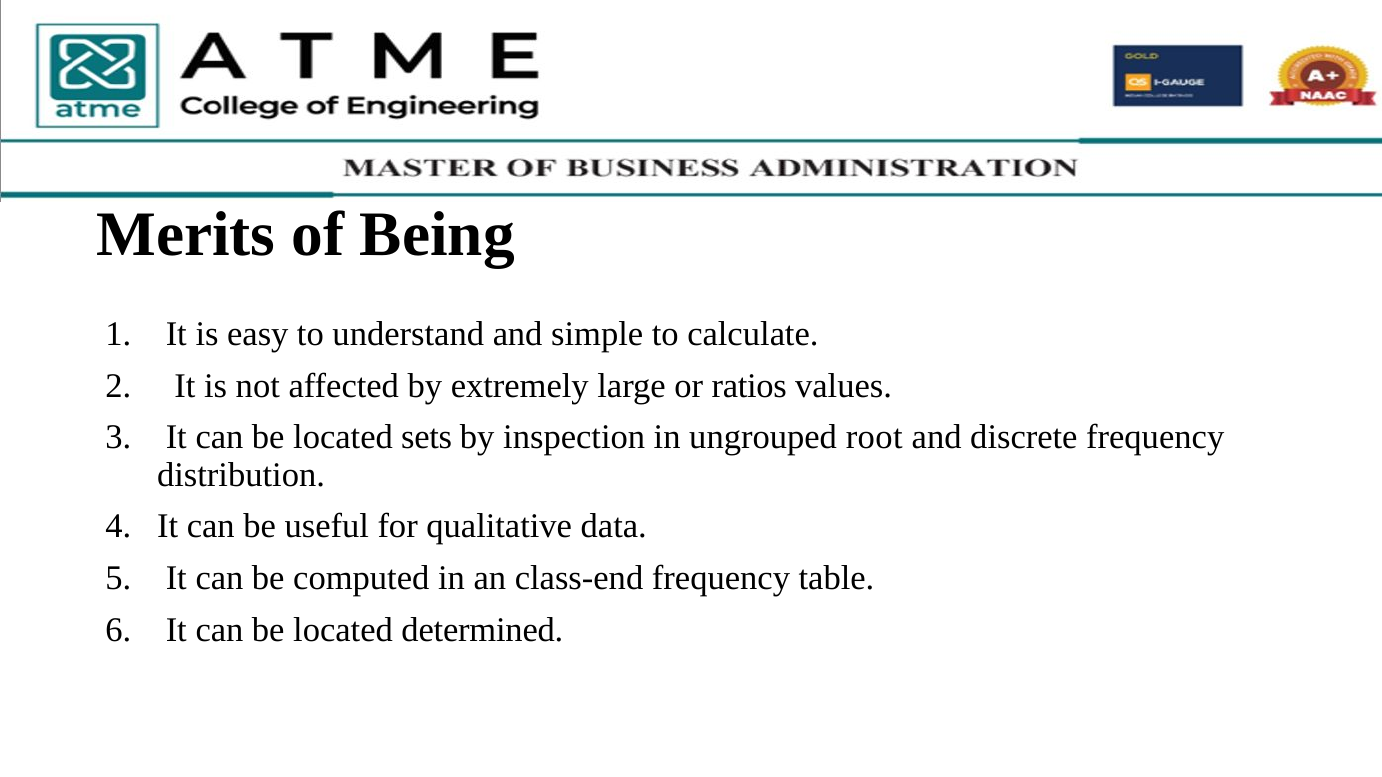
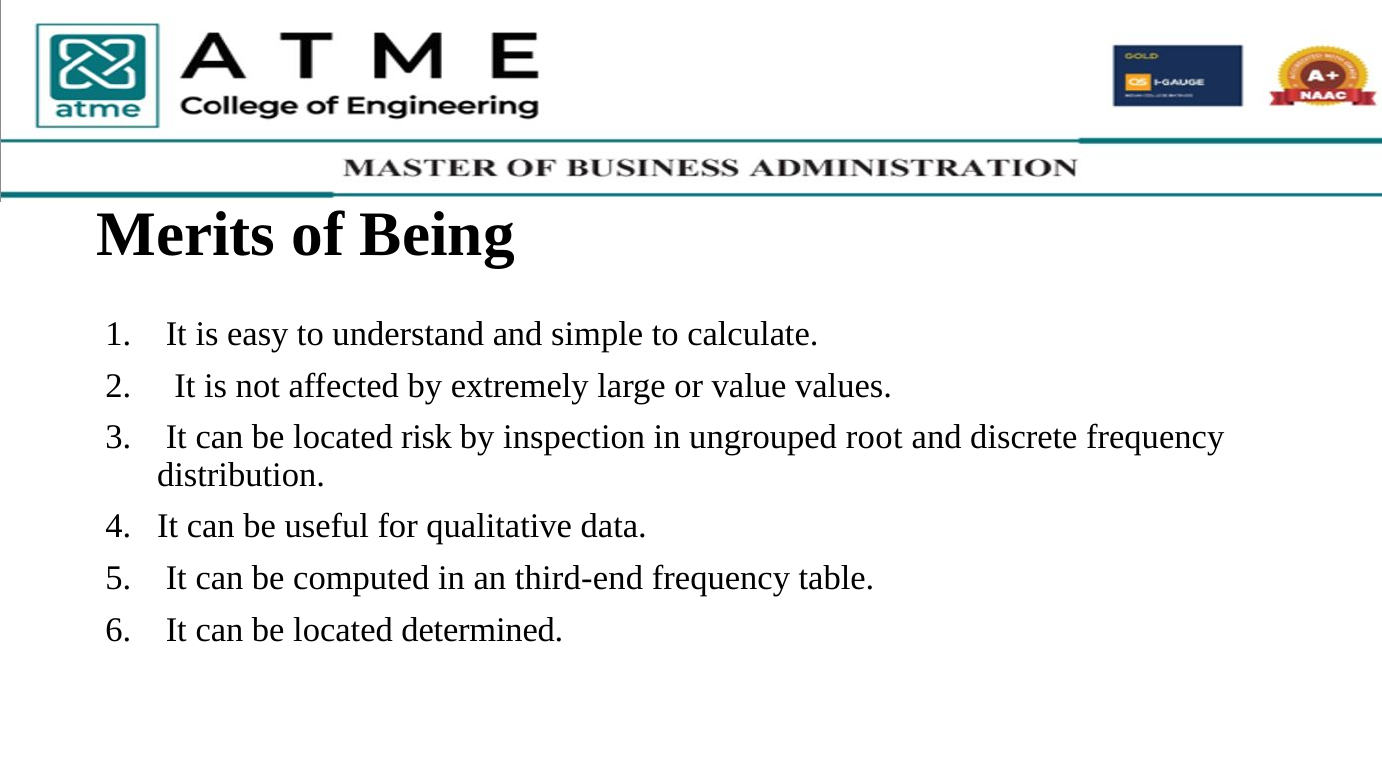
ratios: ratios -> value
sets: sets -> risk
class-end: class-end -> third-end
